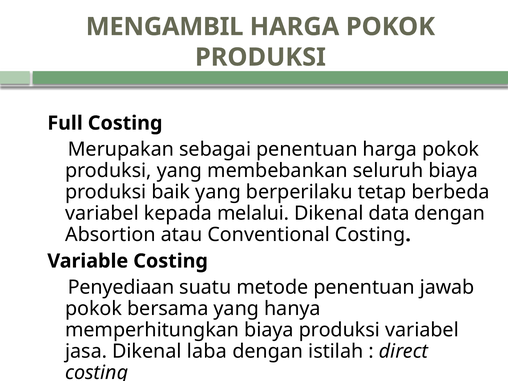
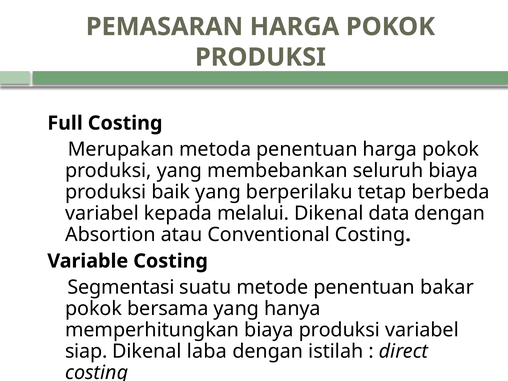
MENGAMBIL: MENGAMBIL -> PEMASARAN
sebagai: sebagai -> metoda
Penyediaan: Penyediaan -> Segmentasi
jawab: jawab -> bakar
jasa: jasa -> siap
